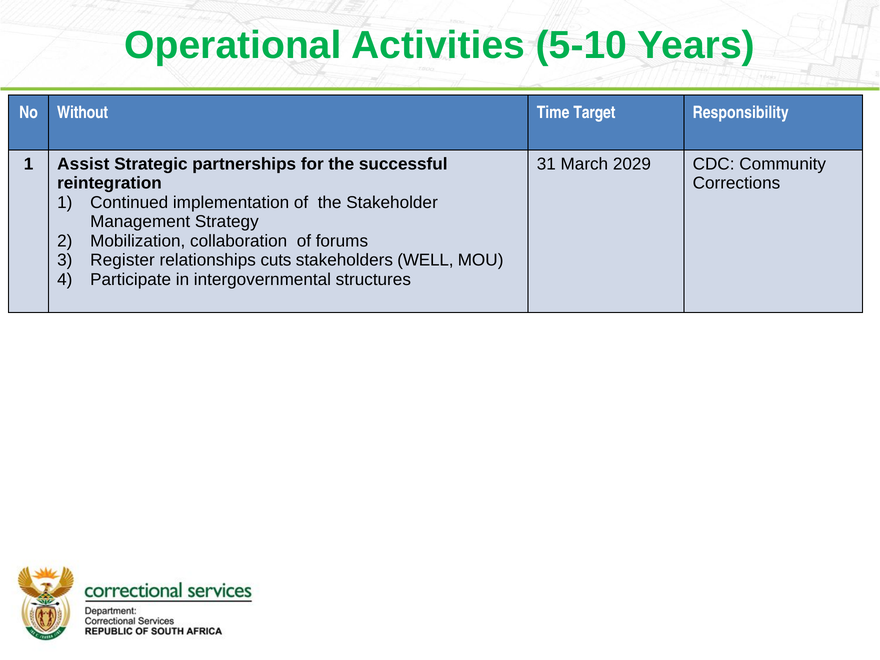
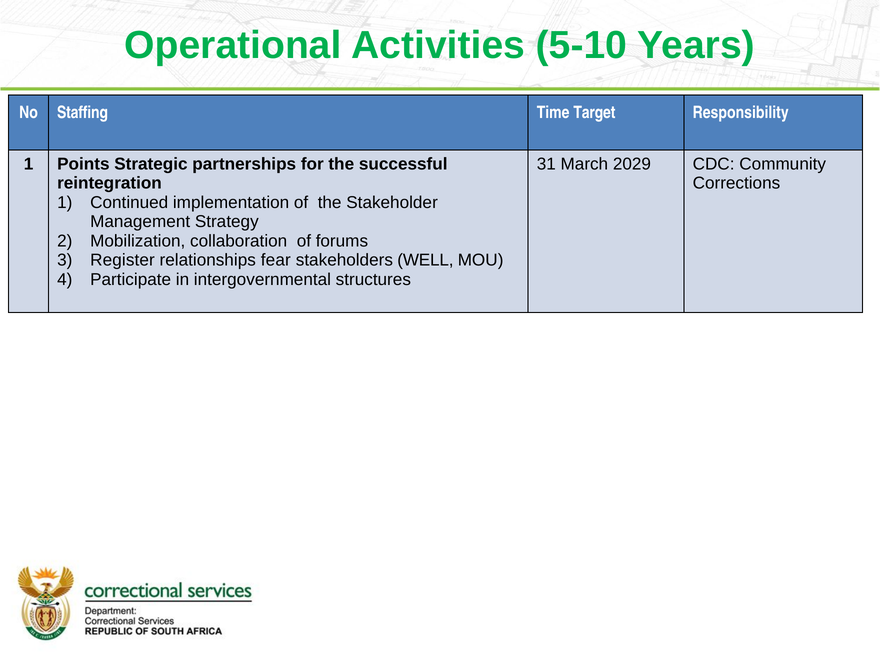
Without: Without -> Staffing
Assist: Assist -> Points
cuts: cuts -> fear
